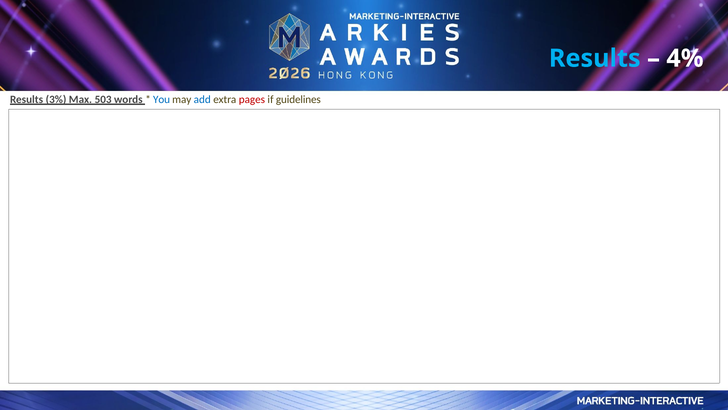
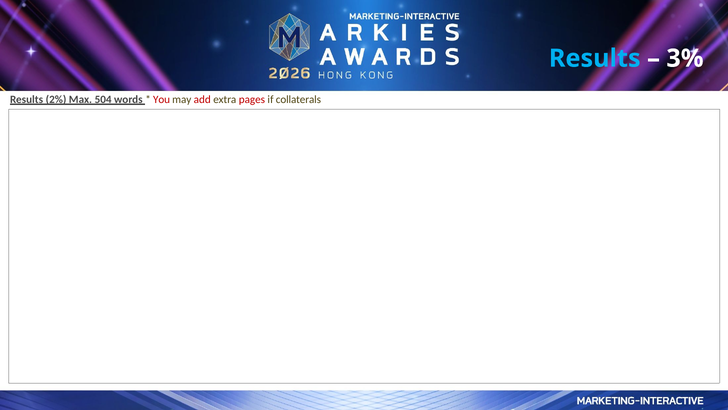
4%: 4% -> 3%
3%: 3% -> 2%
503: 503 -> 504
You colour: blue -> red
add colour: blue -> red
guidelines: guidelines -> collaterals
